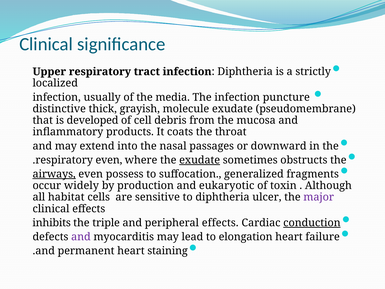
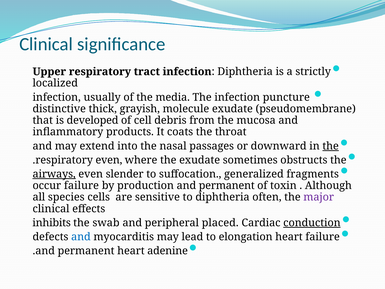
the at (331, 146) underline: none -> present
exudate at (200, 160) underline: present -> none
possess: possess -> slender
occur widely: widely -> failure
production and eukaryotic: eukaryotic -> permanent
habitat: habitat -> species
ulcer: ulcer -> often
triple: triple -> swab
peripheral effects: effects -> placed
and at (81, 237) colour: purple -> blue
staining: staining -> adenine
